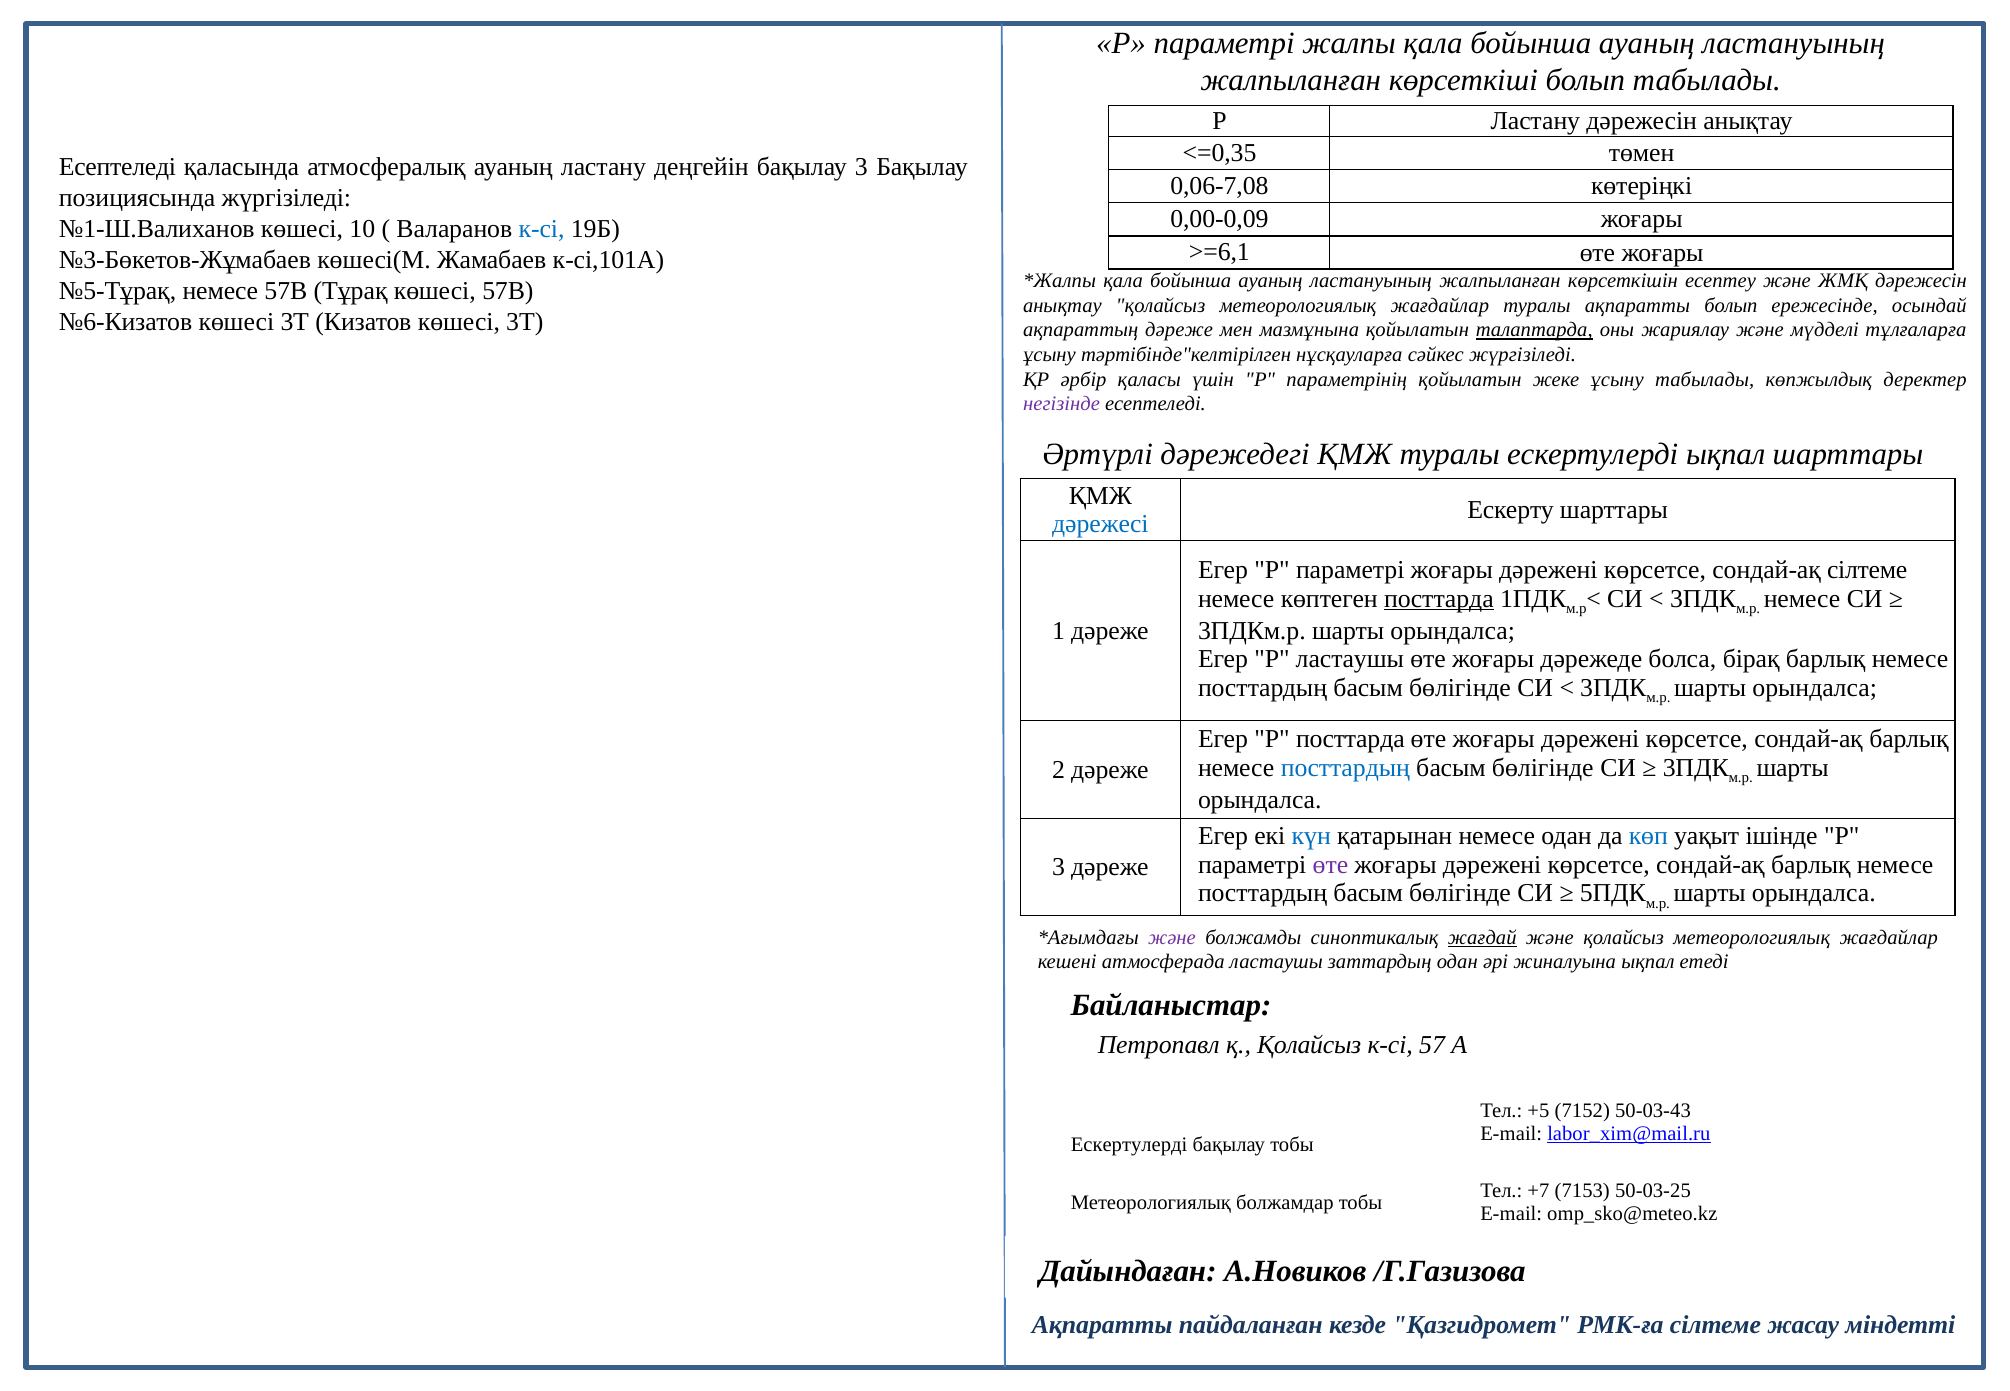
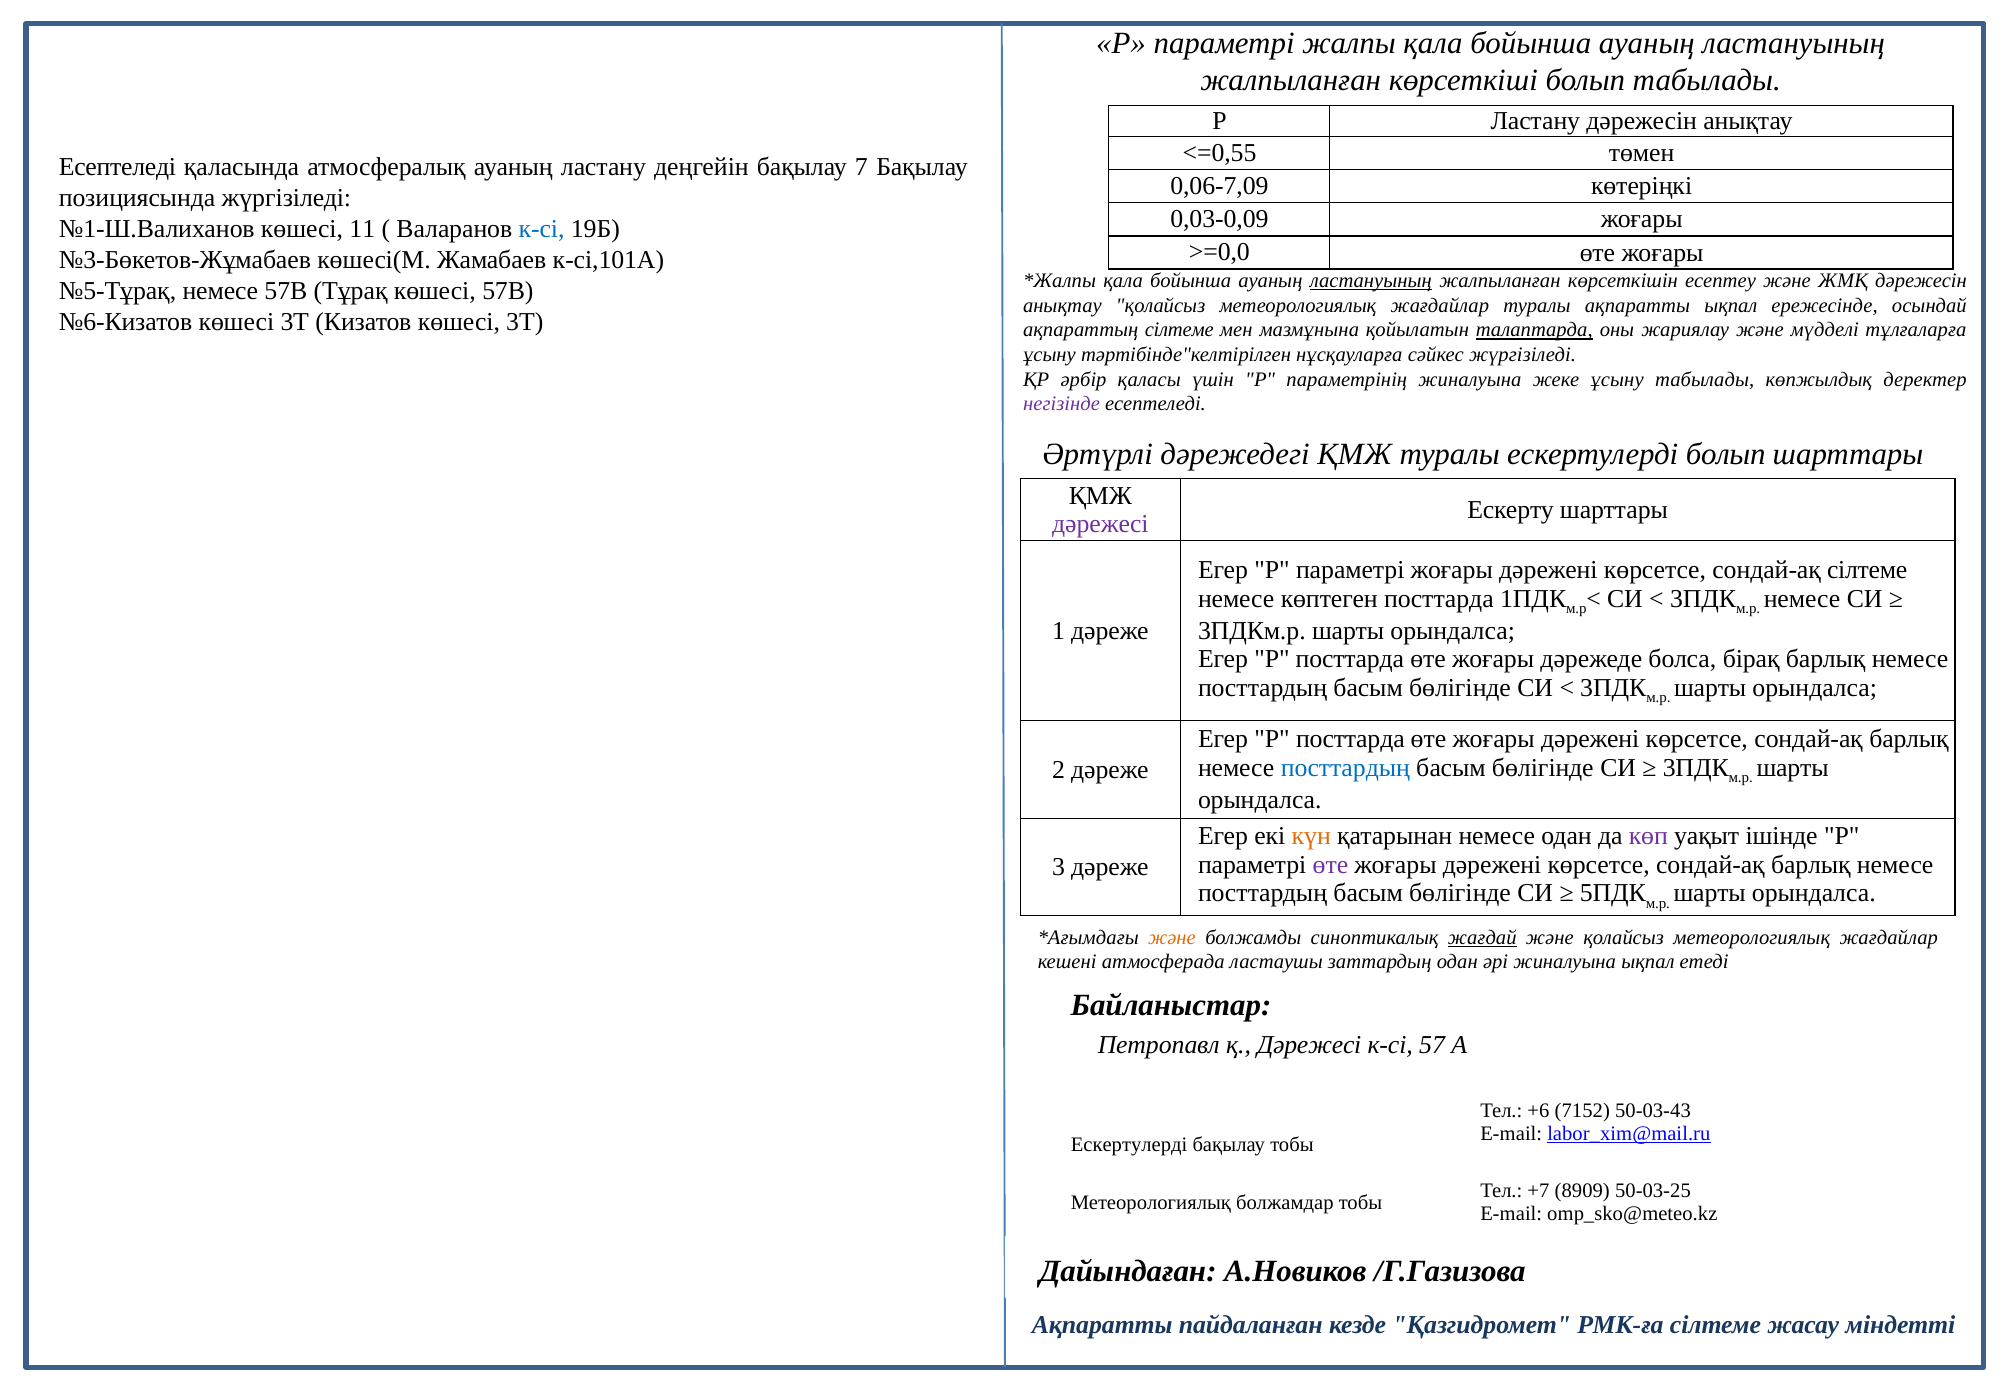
<=0,35: <=0,35 -> <=0,55
бақылау 3: 3 -> 7
0,06-7,08: 0,06-7,08 -> 0,06-7,09
0,00-0,09: 0,00-0,09 -> 0,03-0,09
10: 10 -> 11
>=6,1: >=6,1 -> >=0,0
ластануының at (1371, 281) underline: none -> present
ақпаратты болып: болып -> ықпал
ақпараттың дәреже: дәреже -> сілтеме
параметрінің қойылатын: қойылатын -> жиналуына
ескертулерді ықпал: ықпал -> болып
дәрежесі at (1100, 524) colour: blue -> purple
посттарда at (1439, 599) underline: present -> none
P ластаушы: ластаушы -> посттарда
күн colour: blue -> orange
көп colour: blue -> purple
және at (1172, 938) colour: purple -> orange
қ Қолайсыз: Қолайсыз -> Дәрежесі
+5: +5 -> +6
7153: 7153 -> 8909
